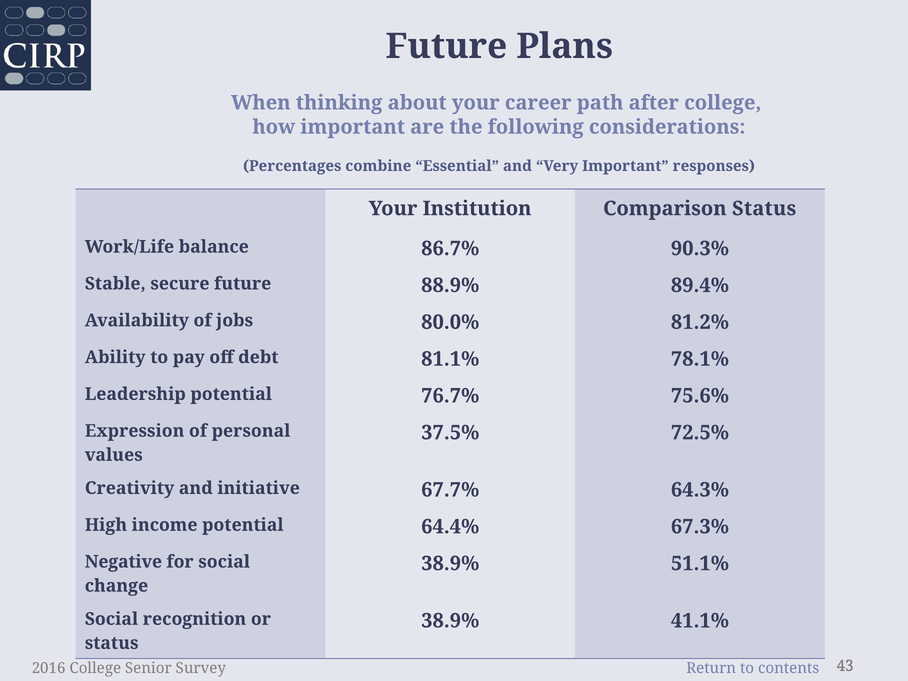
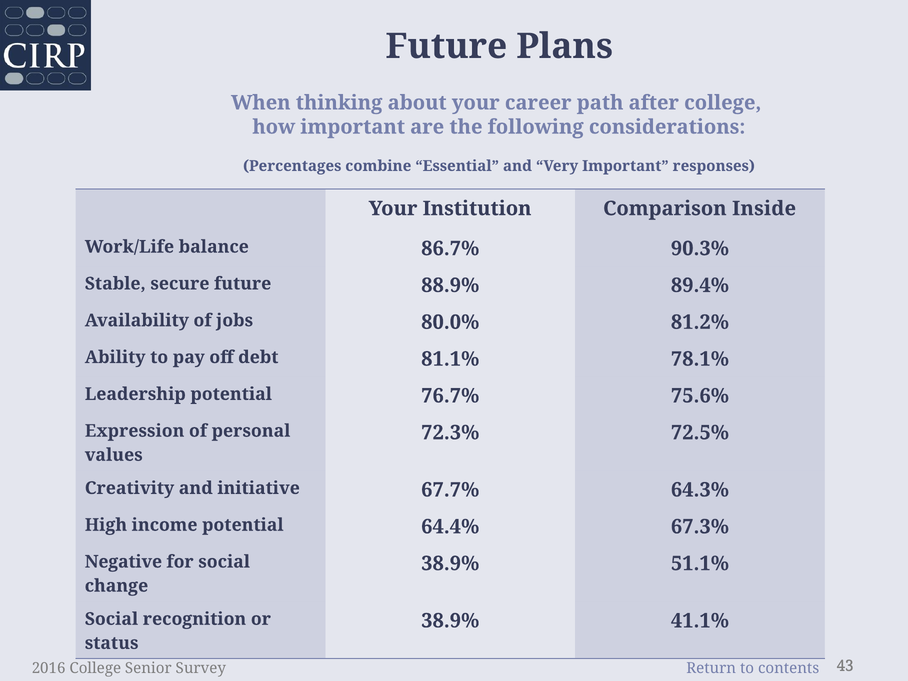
Comparison Status: Status -> Inside
37.5%: 37.5% -> 72.3%
